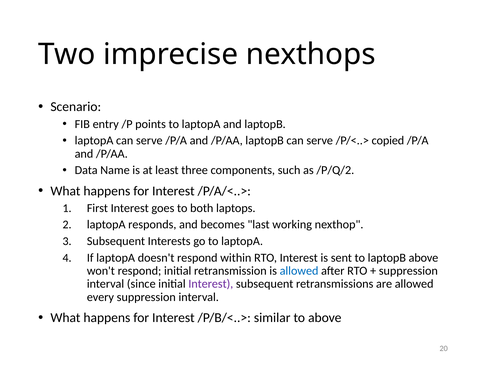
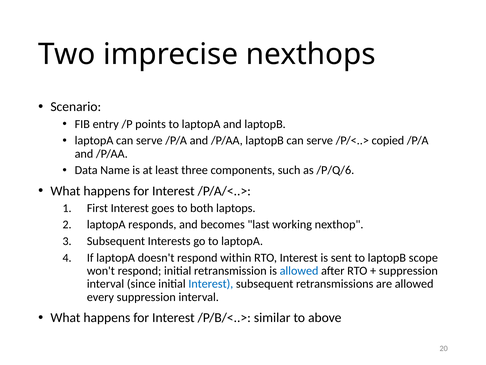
/P/Q/2: /P/Q/2 -> /P/Q/6
laptopB above: above -> scope
Interest at (211, 284) colour: purple -> blue
